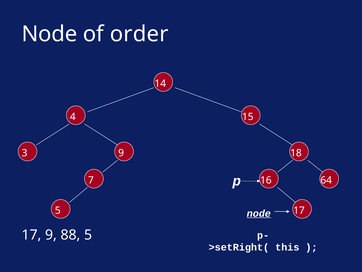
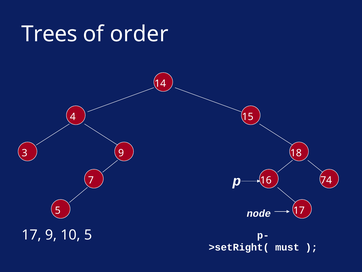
Node at (49, 34): Node -> Trees
64: 64 -> 74
node at (259, 213) underline: present -> none
88: 88 -> 10
this: this -> must
